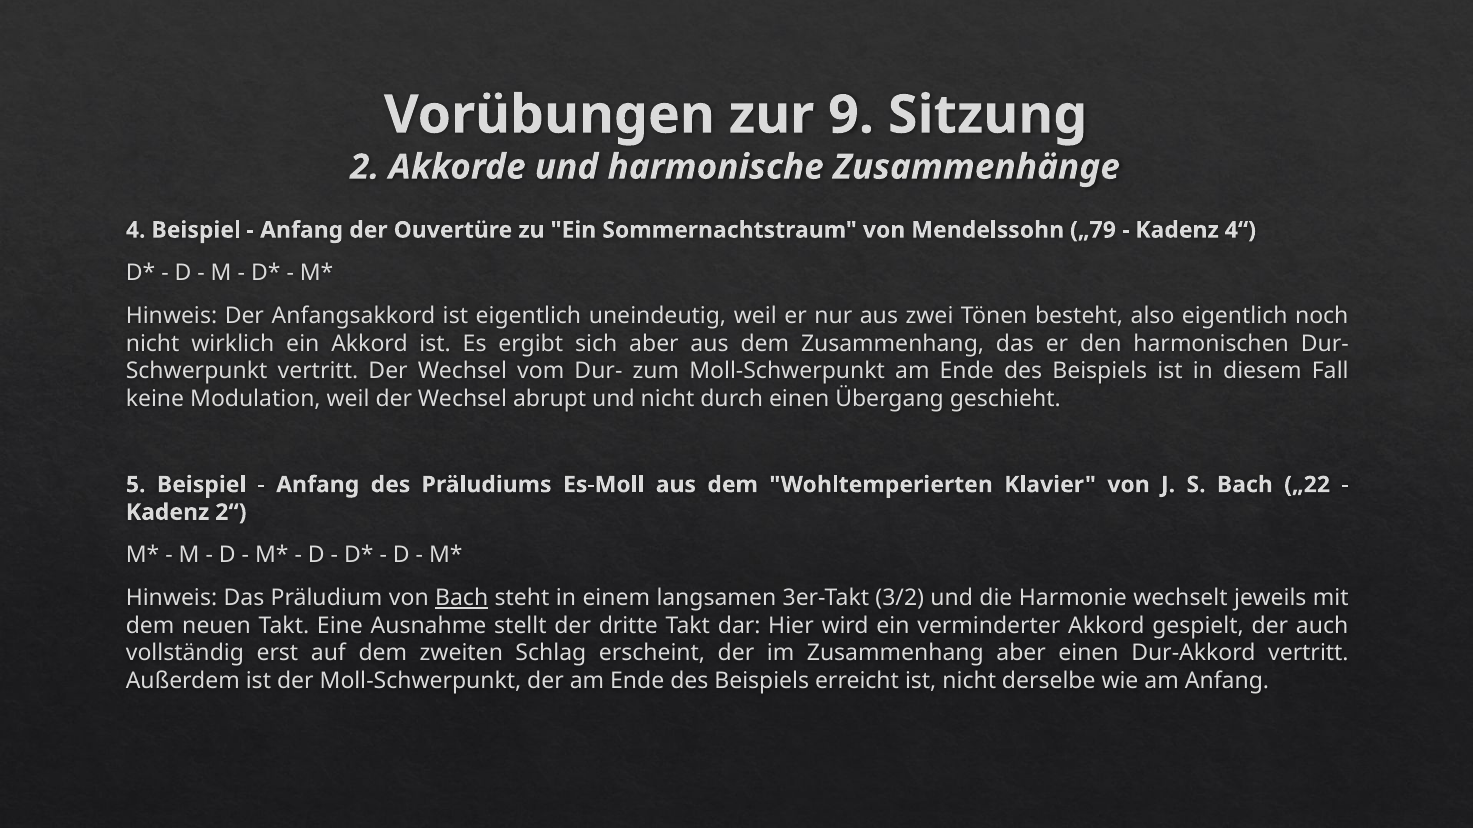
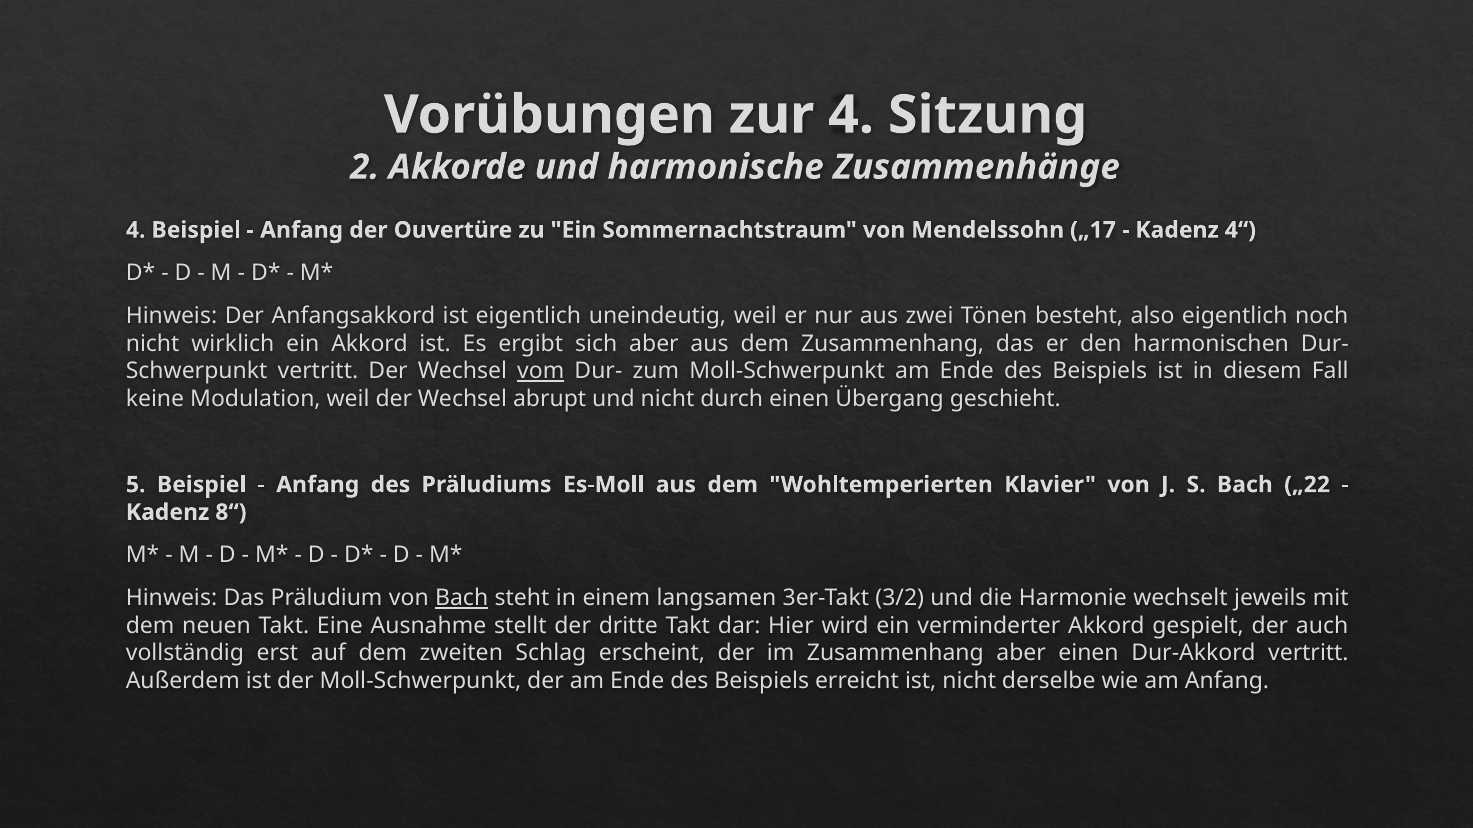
zur 9: 9 -> 4
„79: „79 -> „17
vom underline: none -> present
2“: 2“ -> 8“
